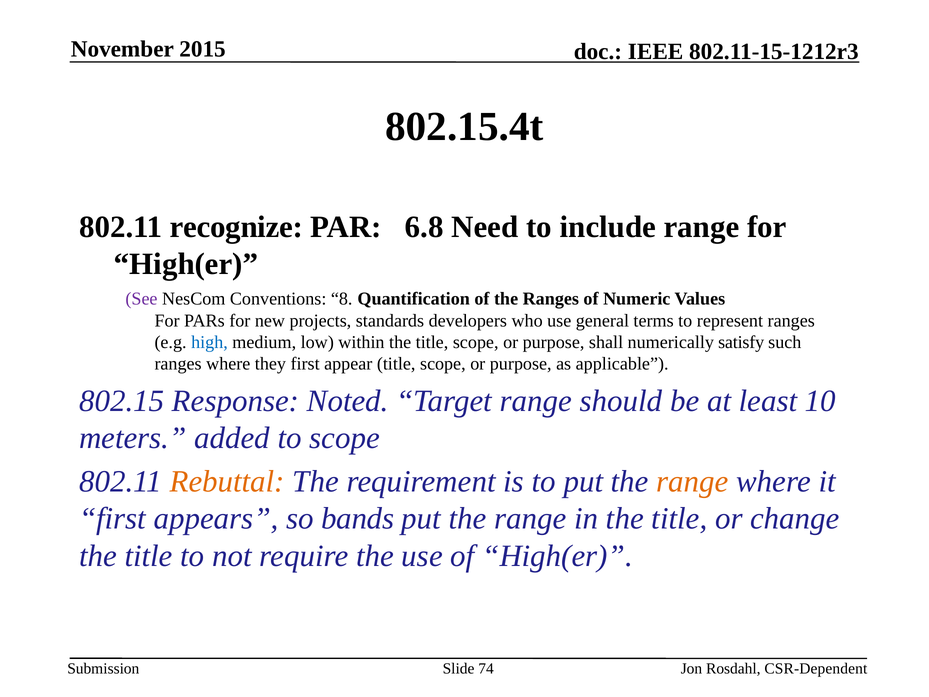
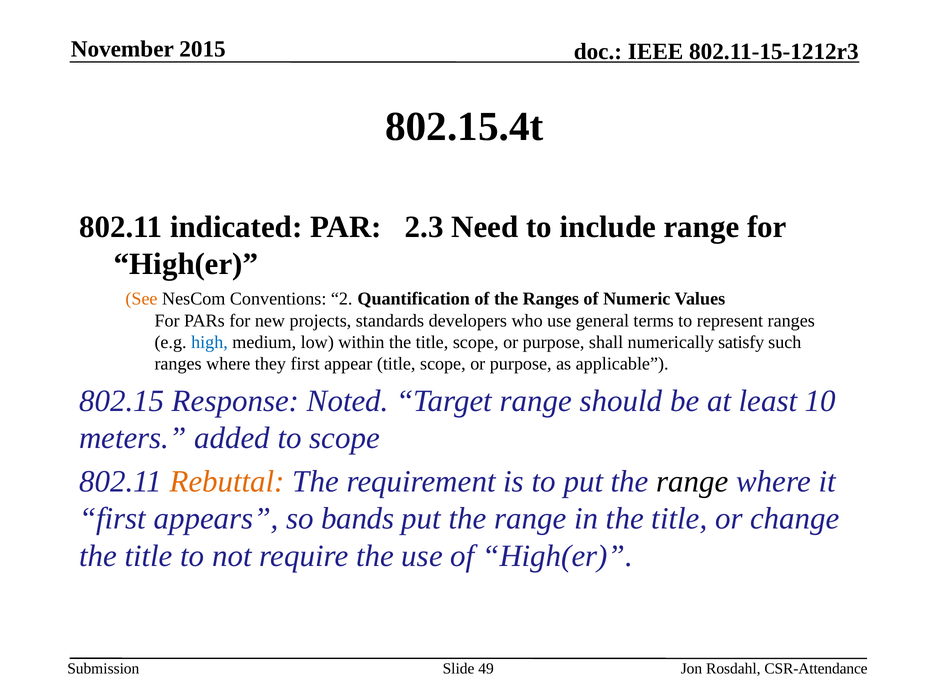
recognize: recognize -> indicated
6.8: 6.8 -> 2.3
See colour: purple -> orange
8: 8 -> 2
range at (692, 481) colour: orange -> black
74: 74 -> 49
CSR-Dependent: CSR-Dependent -> CSR-Attendance
